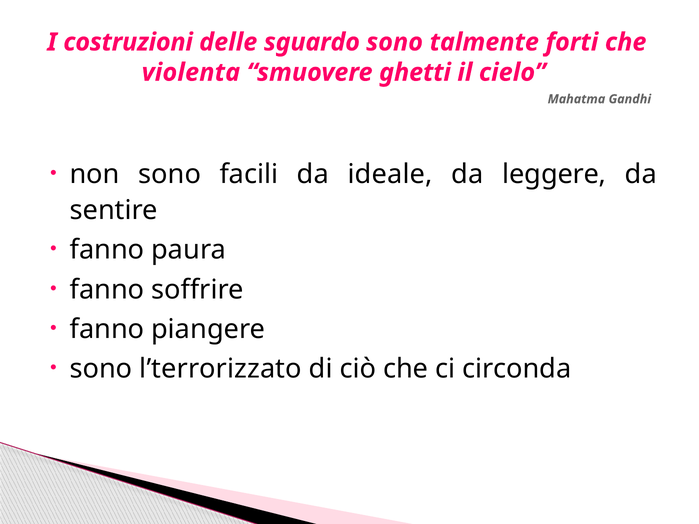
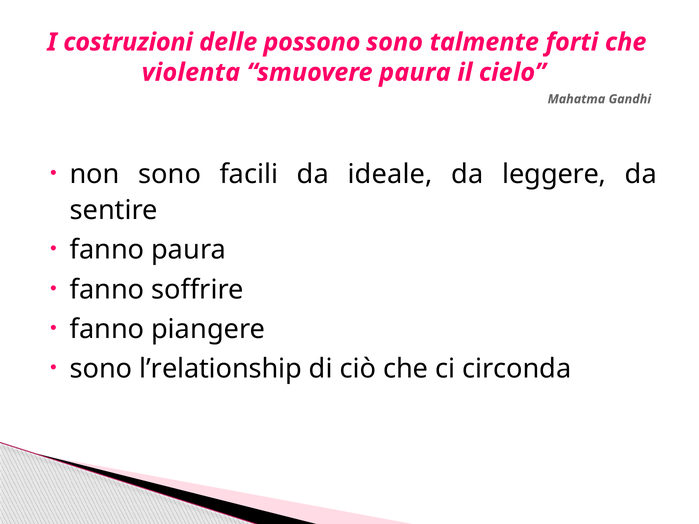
sguardo: sguardo -> possono
smuovere ghetti: ghetti -> paura
l’terrorizzato: l’terrorizzato -> l’relationship
